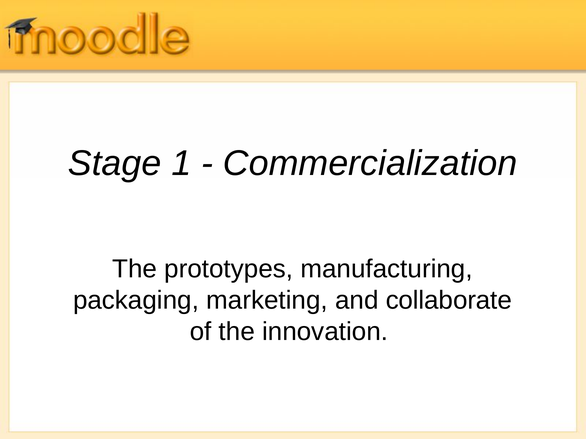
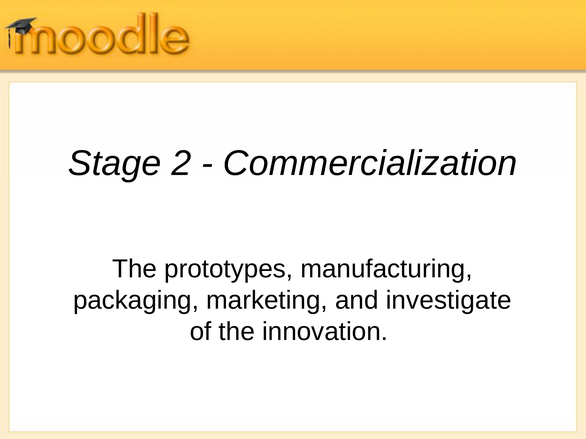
1: 1 -> 2
collaborate: collaborate -> investigate
